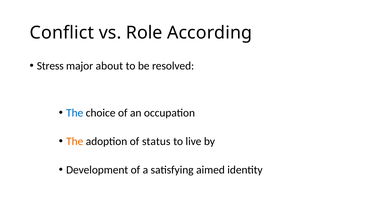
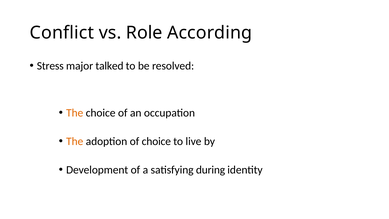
about: about -> talked
The at (75, 113) colour: blue -> orange
of status: status -> choice
aimed: aimed -> during
